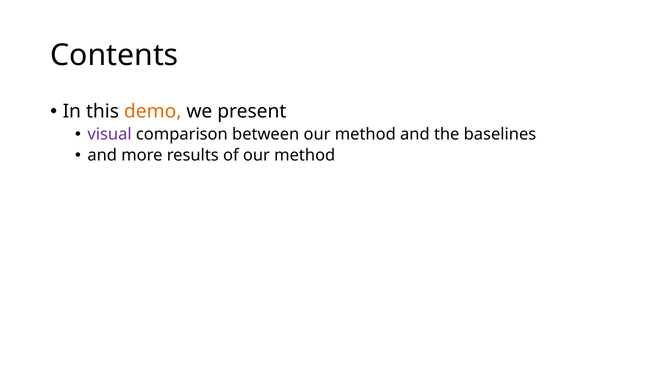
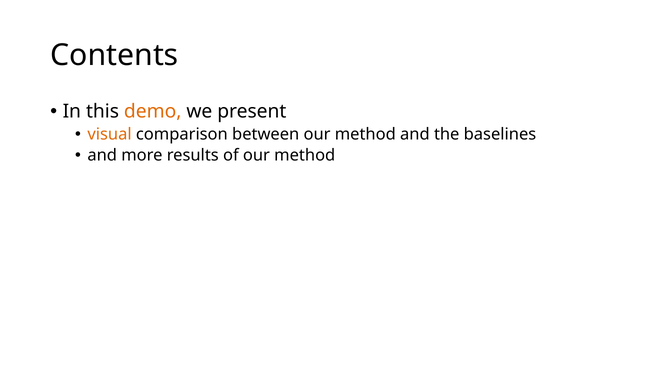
visual colour: purple -> orange
